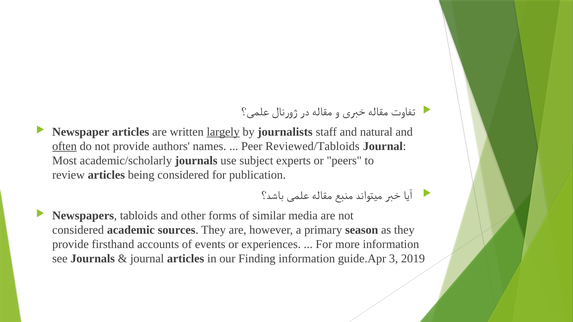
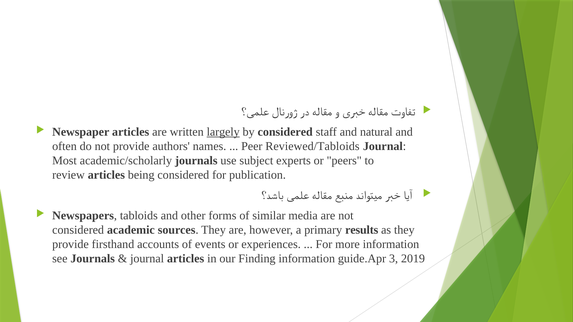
by journalists: journalists -> considered
often underline: present -> none
season: season -> results
